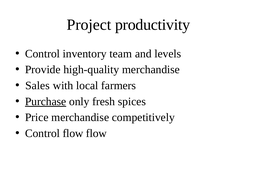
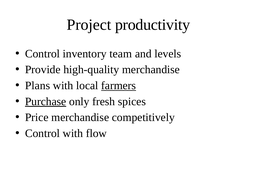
Sales: Sales -> Plans
farmers underline: none -> present
Control flow: flow -> with
